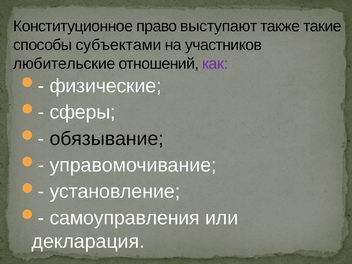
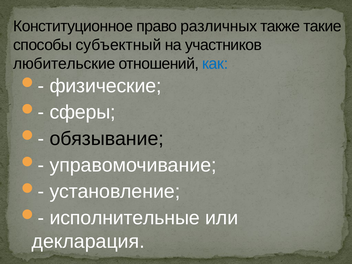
выступают: выступают -> различных
субъектами: субъектами -> субъектный
как colour: purple -> blue
самоуправления: самоуправления -> исполнительные
